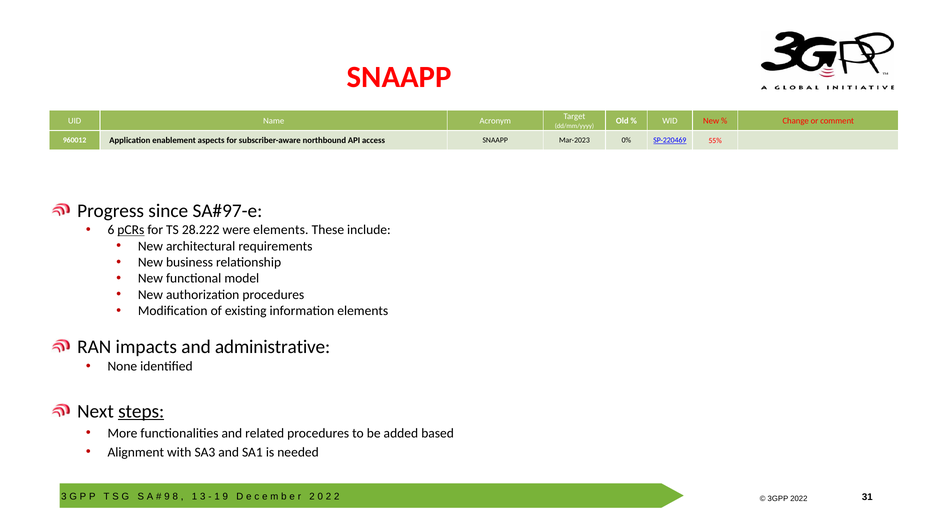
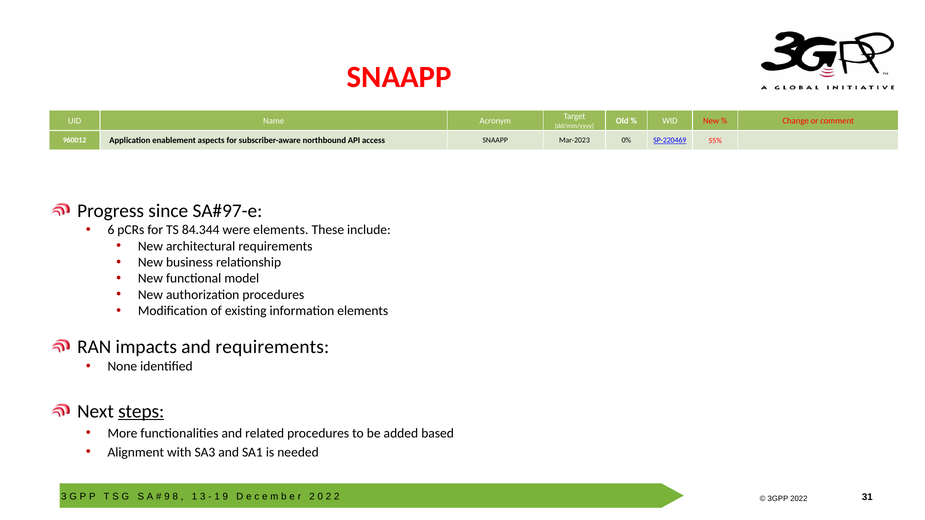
pCRs underline: present -> none
28.222: 28.222 -> 84.344
and administrative: administrative -> requirements
